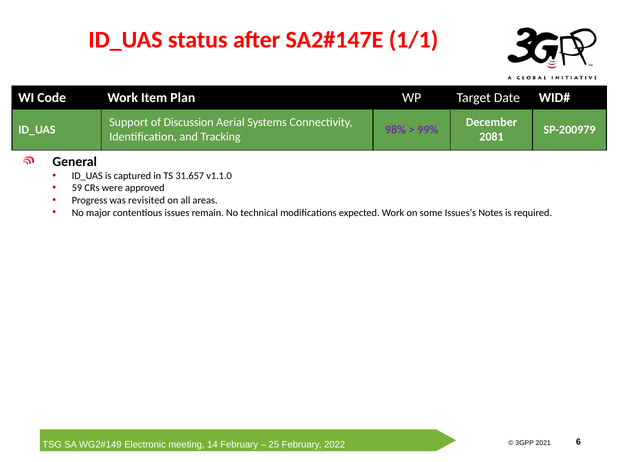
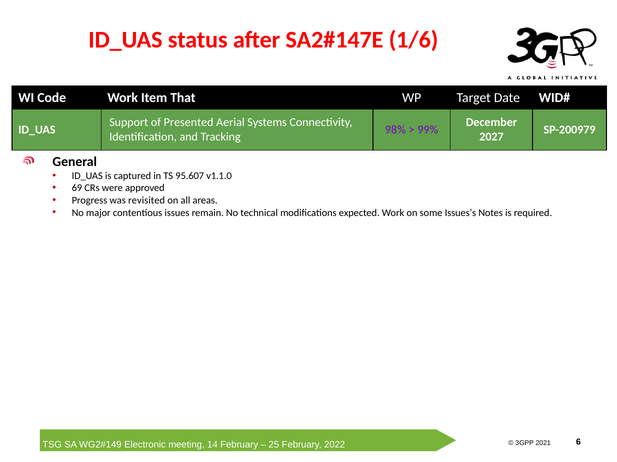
1/1: 1/1 -> 1/6
Plan: Plan -> That
Discussion: Discussion -> Presented
2081: 2081 -> 2027
31.657: 31.657 -> 95.607
59: 59 -> 69
